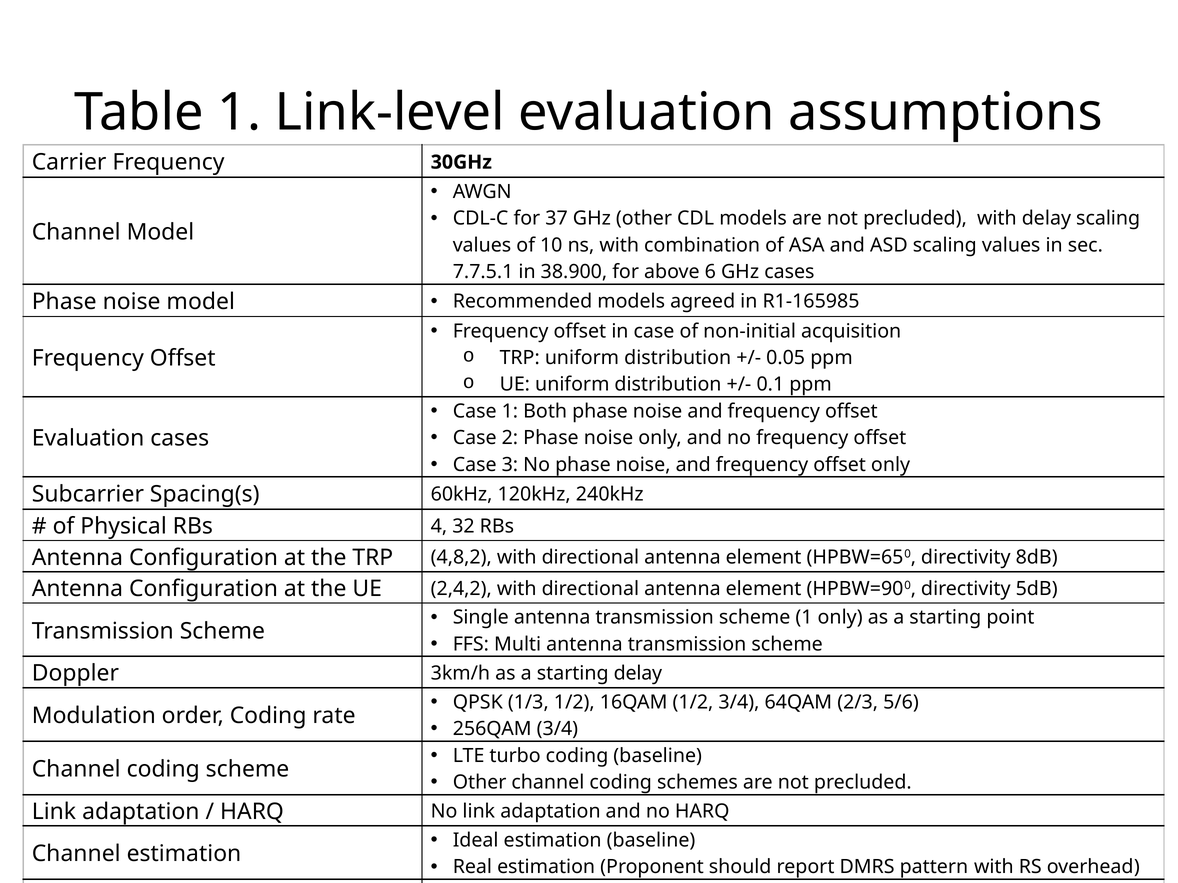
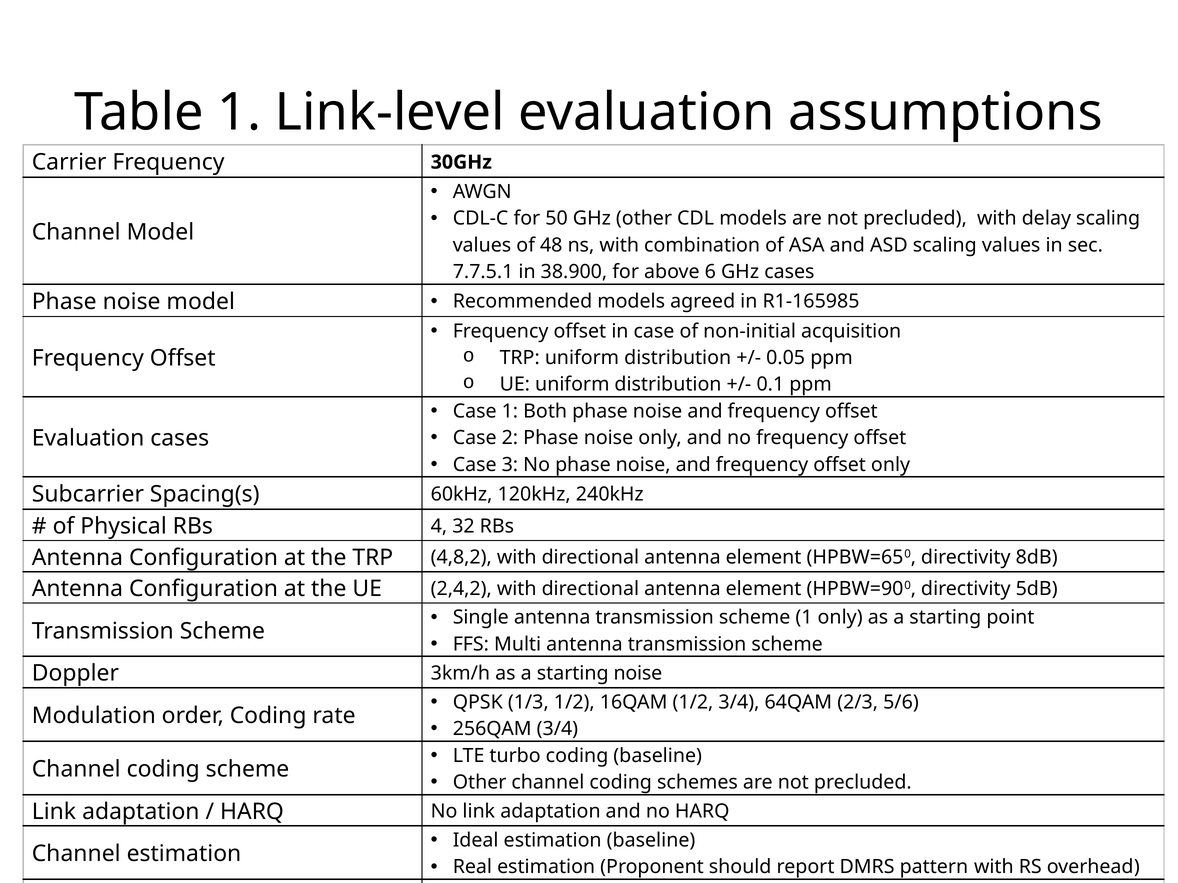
37: 37 -> 50
10: 10 -> 48
starting delay: delay -> noise
